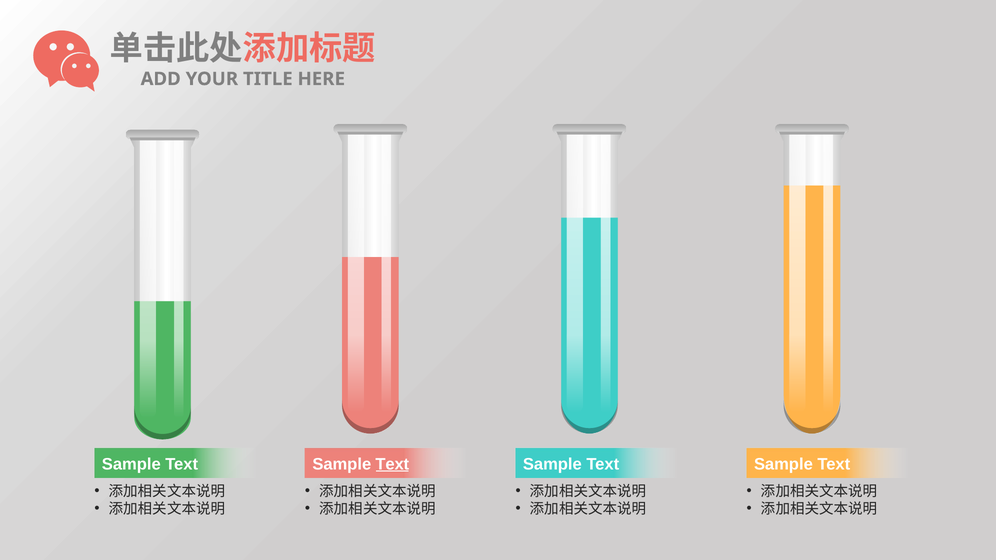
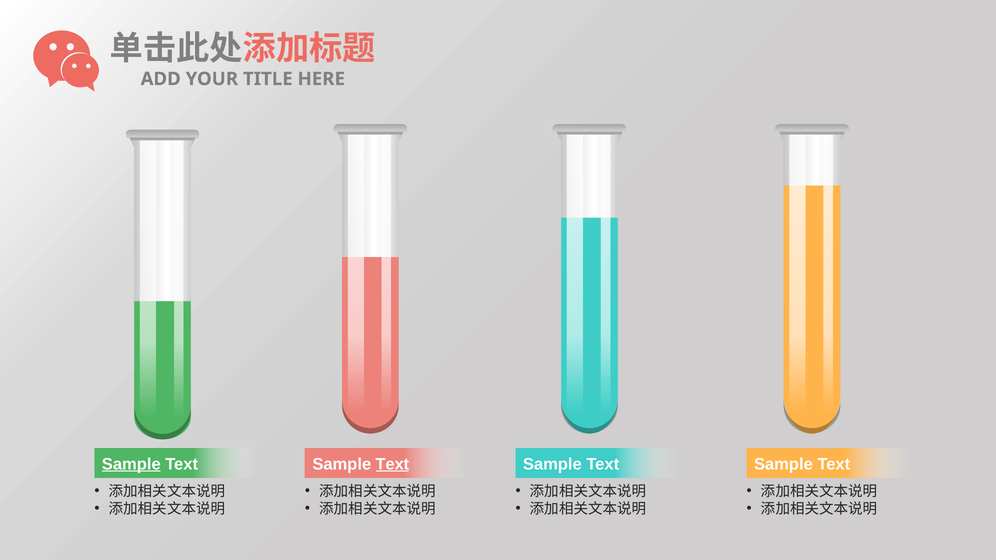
Sample at (131, 464) underline: none -> present
